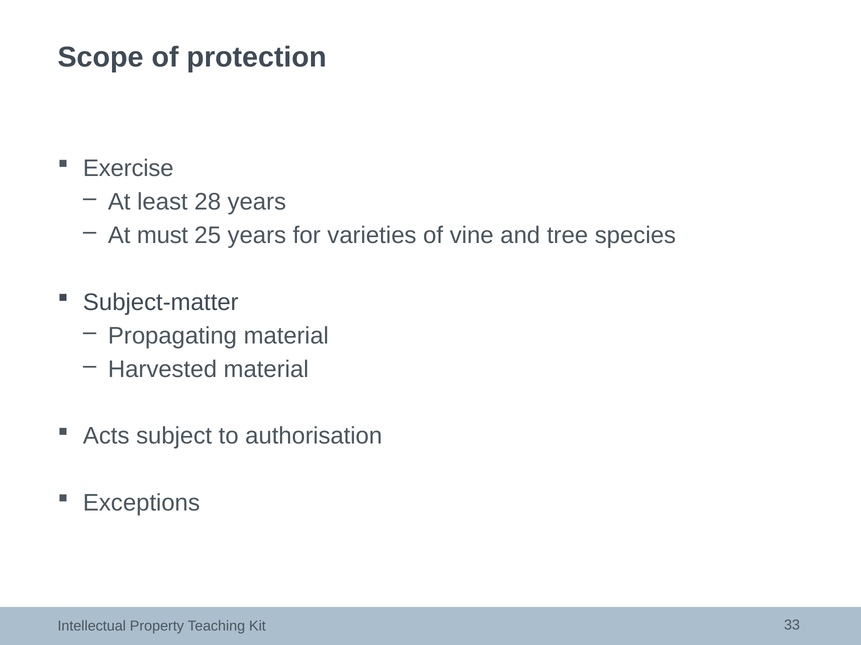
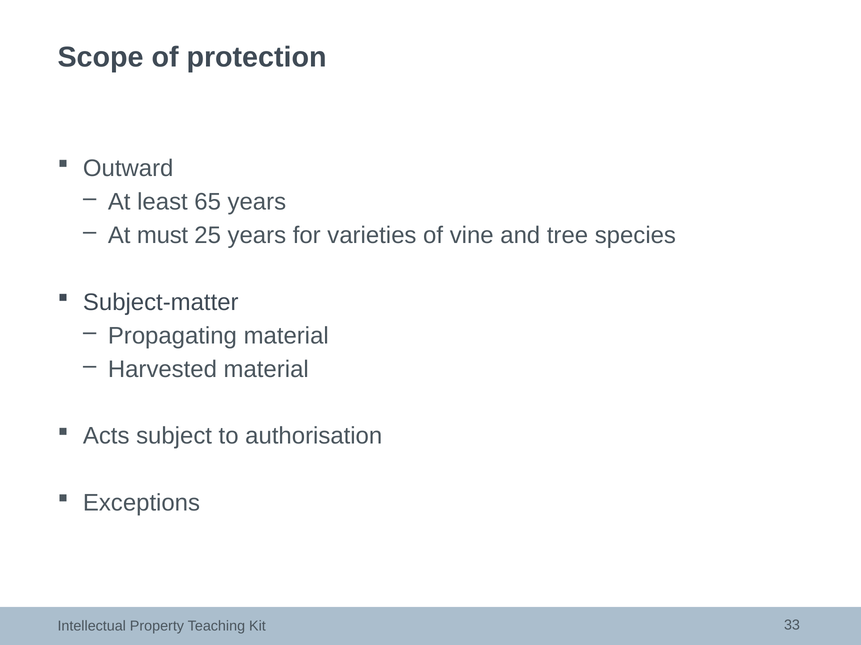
Exercise: Exercise -> Outward
28: 28 -> 65
